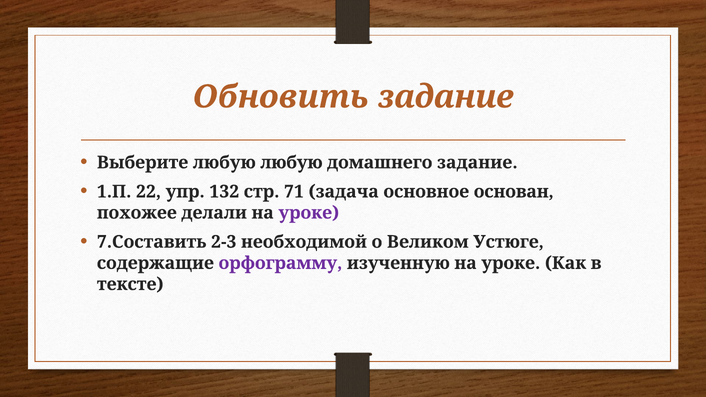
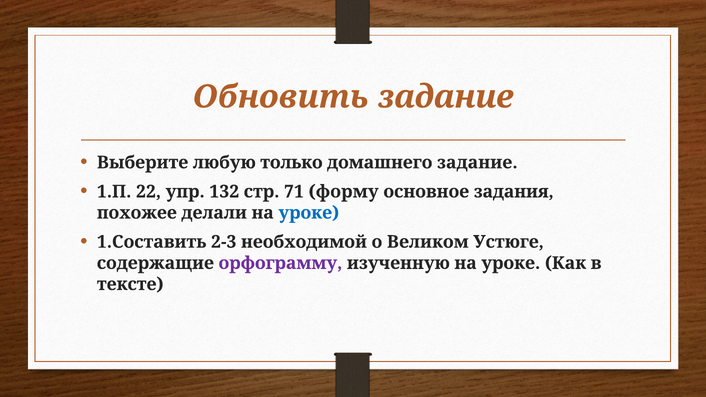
любую любую: любую -> только
задача: задача -> форму
основан: основан -> задания
уроке at (309, 213) colour: purple -> blue
7.Составить: 7.Составить -> 1.Составить
